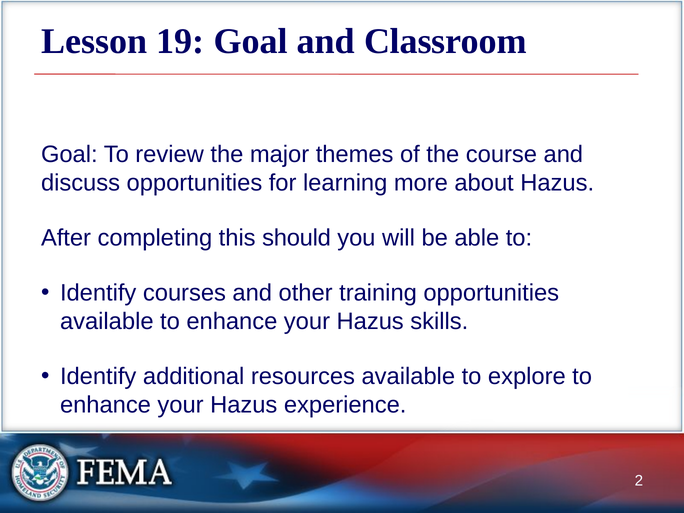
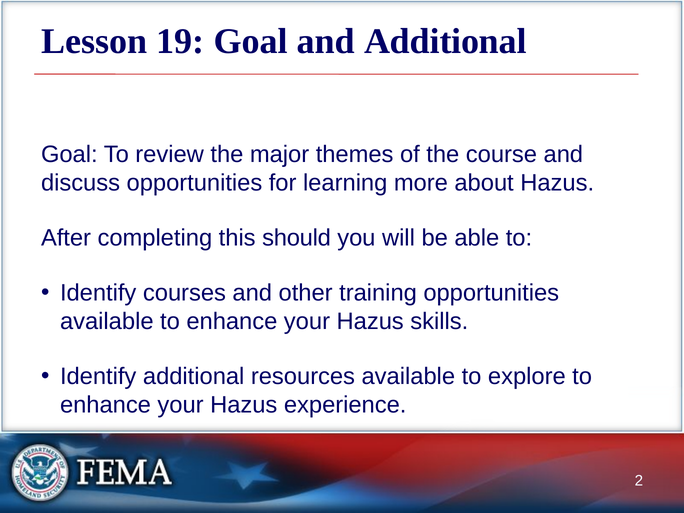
and Classroom: Classroom -> Additional
